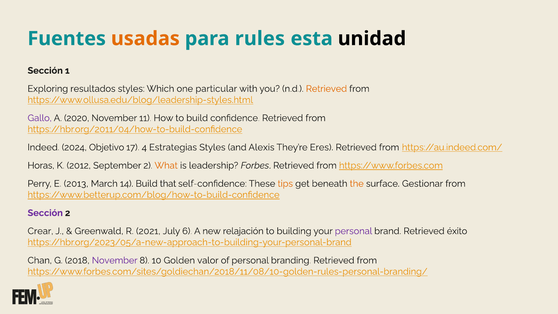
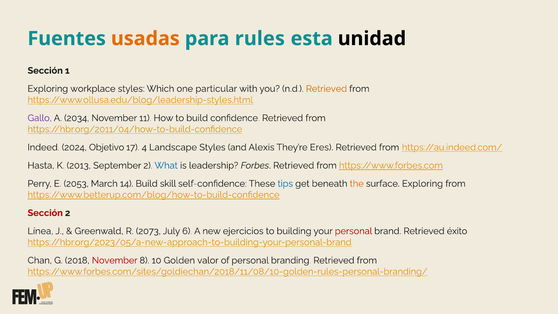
resultados: resultados -> workplace
2020: 2020 -> 2034
Estrategias: Estrategias -> Landscape
Horas: Horas -> Hasta
2012: 2012 -> 2013
What colour: orange -> blue
2013: 2013 -> 2053
that: that -> skill
tips colour: orange -> blue
surface Gestionar: Gestionar -> Exploring
Sección at (45, 213) colour: purple -> red
Crear: Crear -> Línea
2021: 2021 -> 2073
relajación: relajación -> ejercicios
personal at (354, 231) colour: purple -> red
November at (115, 260) colour: purple -> red
